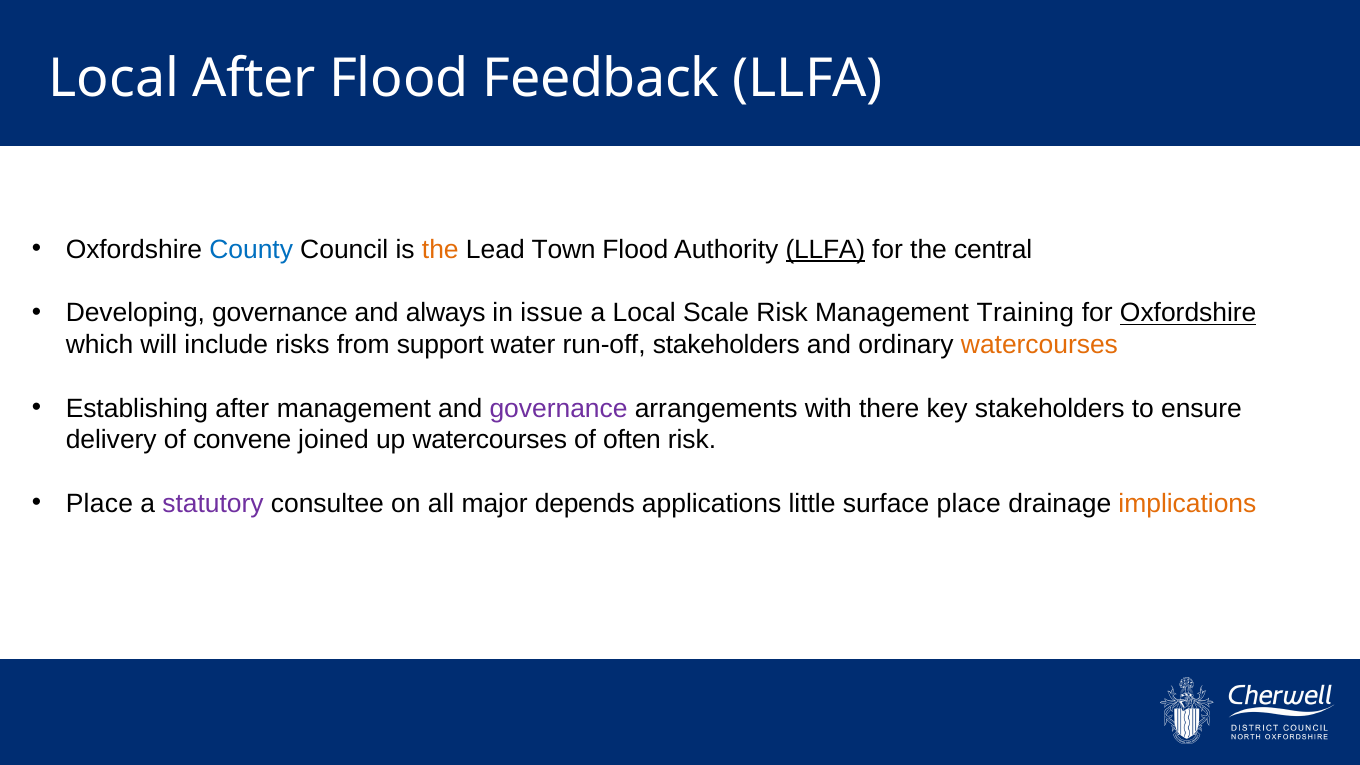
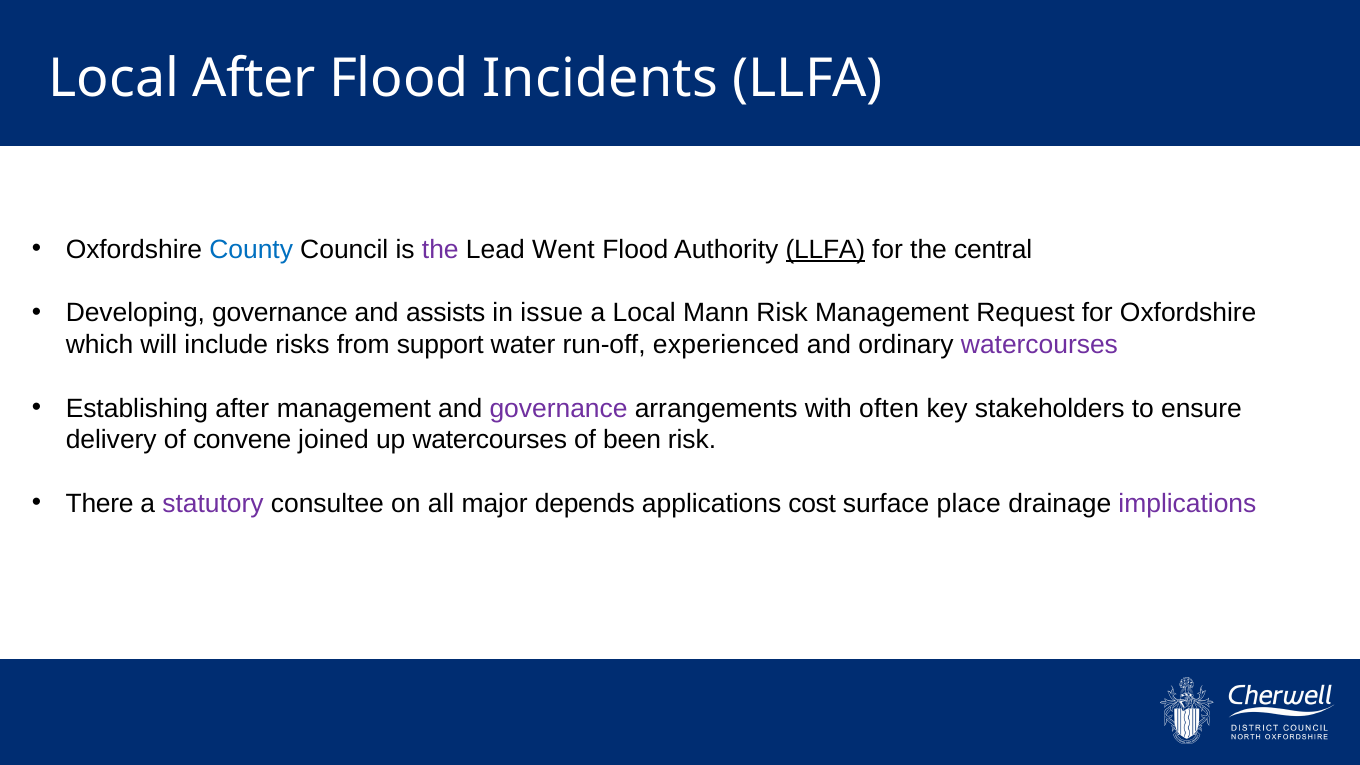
Feedback: Feedback -> Incidents
the at (440, 250) colour: orange -> purple
Town: Town -> Went
always: always -> assists
Scale: Scale -> Mann
Training: Training -> Request
Oxfordshire at (1188, 313) underline: present -> none
run-off stakeholders: stakeholders -> experienced
watercourses at (1039, 345) colour: orange -> purple
there: there -> often
often: often -> been
Place at (99, 504): Place -> There
little: little -> cost
implications colour: orange -> purple
